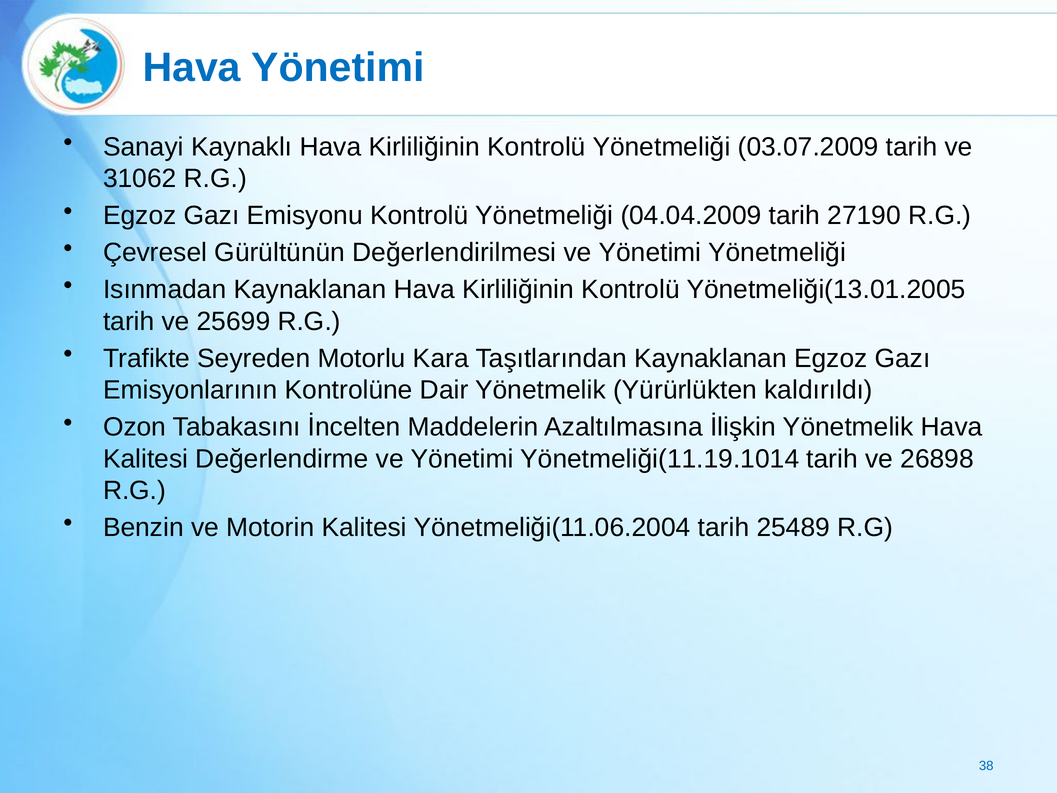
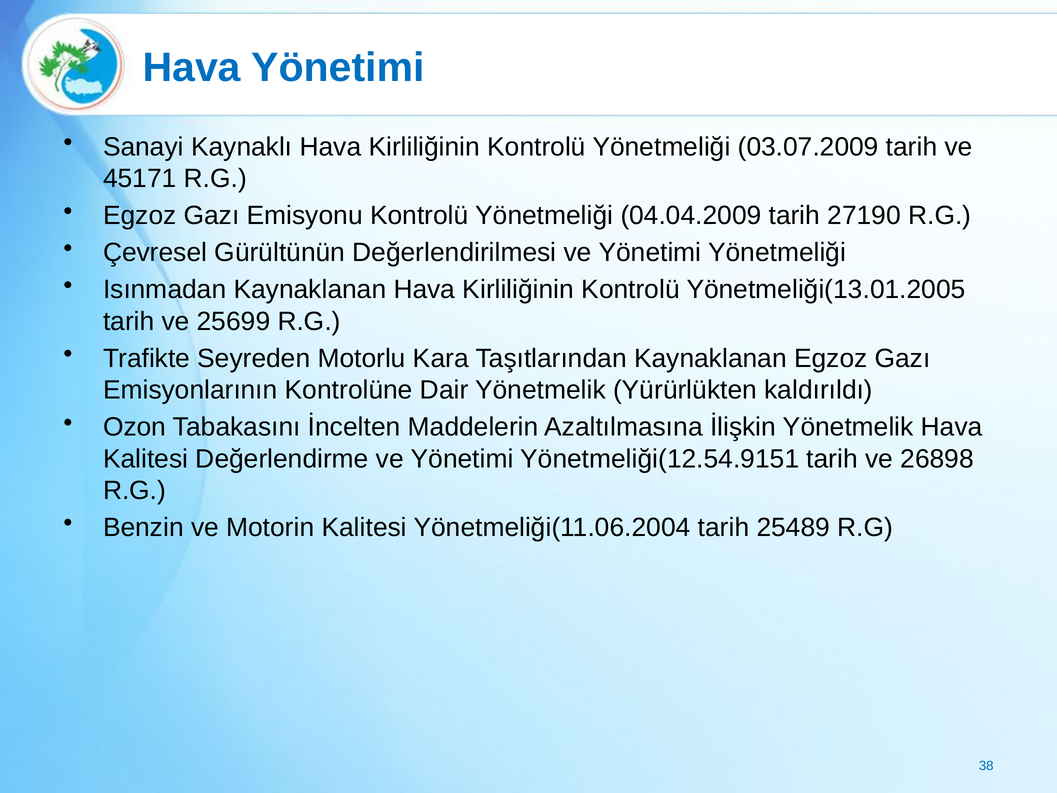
31062: 31062 -> 45171
Yönetmeliği(11.19.1014: Yönetmeliği(11.19.1014 -> Yönetmeliği(12.54.9151
